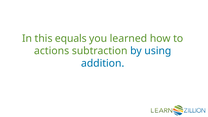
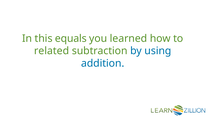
actions: actions -> related
